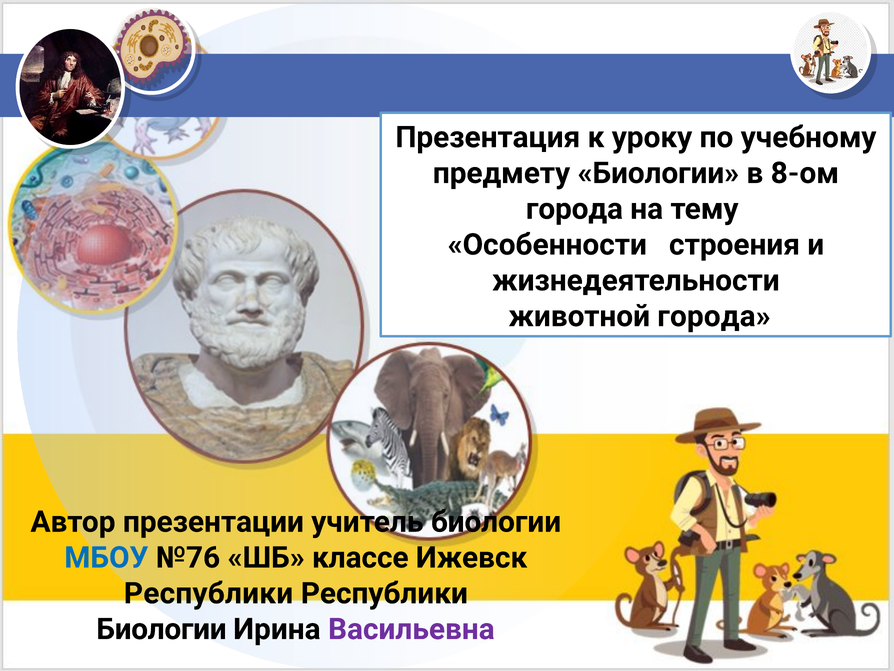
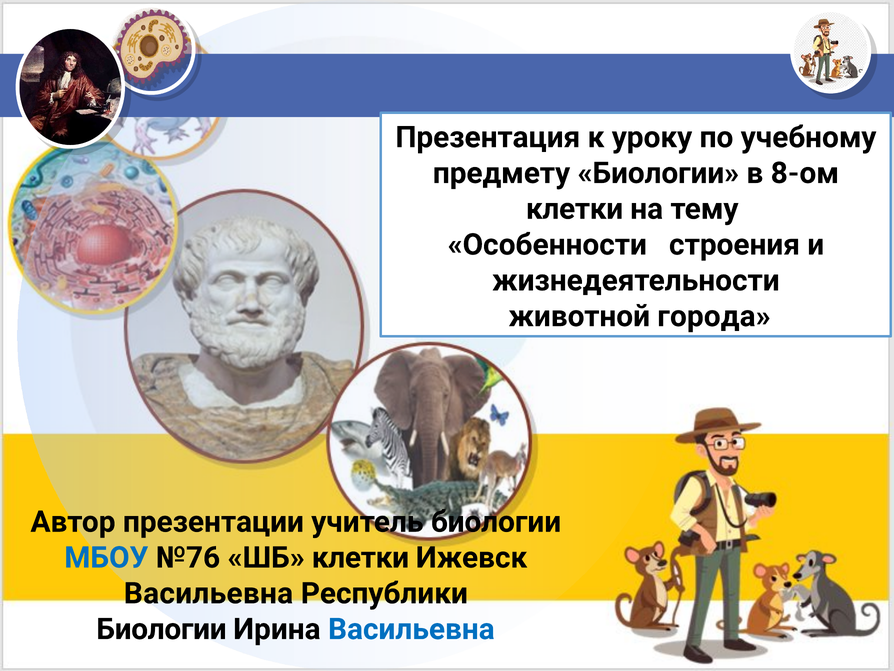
города at (574, 209): города -> клетки
ШБ классе: классе -> клетки
Республики at (209, 593): Республики -> Васильевна
Васильевна at (411, 629) colour: purple -> blue
